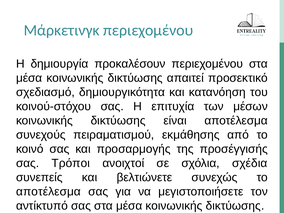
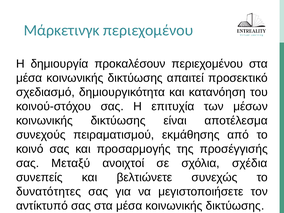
Τρόποι: Τρόποι -> Μεταξύ
αποτέλεσμα at (48, 191): αποτέλεσμα -> δυνατότητες
